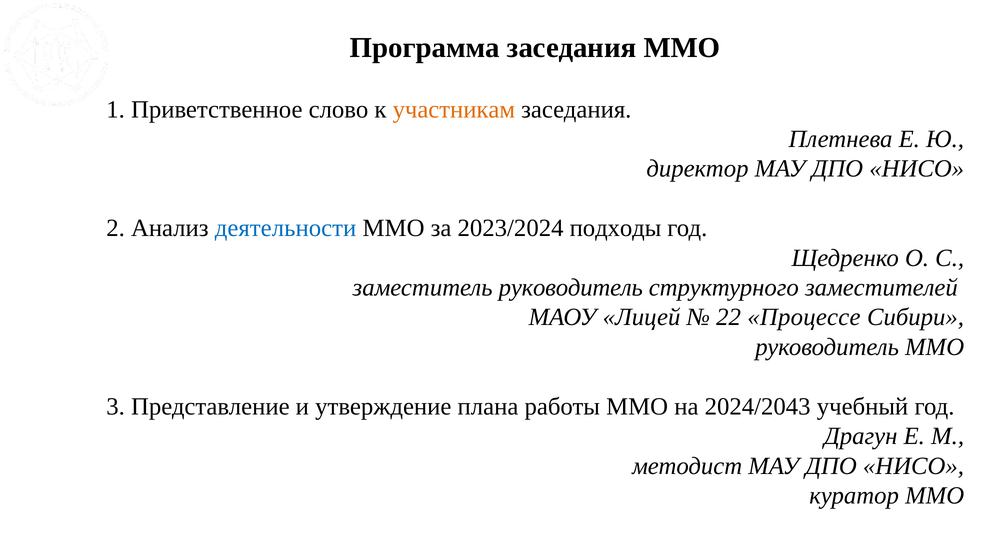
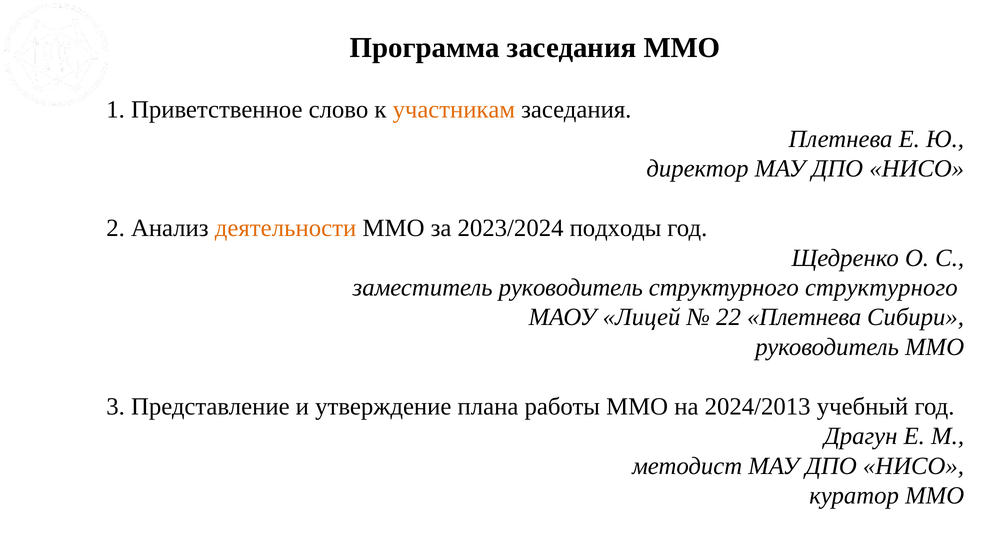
деятельности colour: blue -> orange
структурного заместителей: заместителей -> структурного
22 Процессе: Процессе -> Плетнева
2024/2043: 2024/2043 -> 2024/2013
